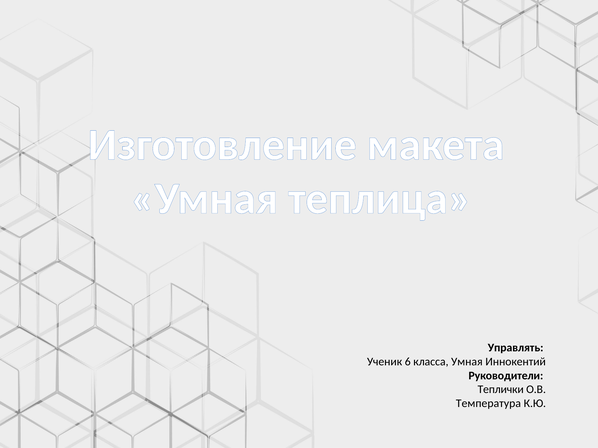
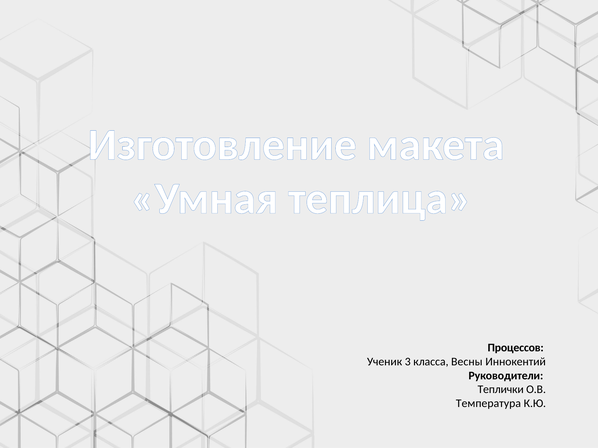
Управлять: Управлять -> Процессов
6: 6 -> 3
класса Умная: Умная -> Весны
